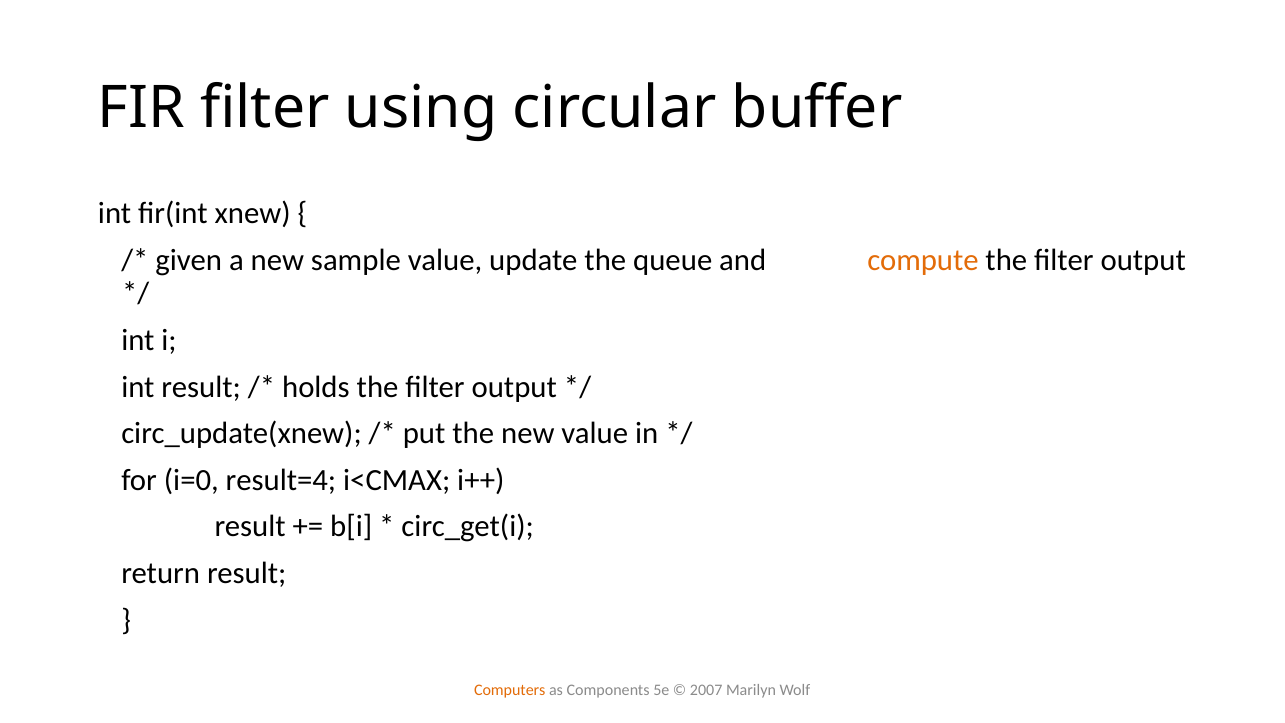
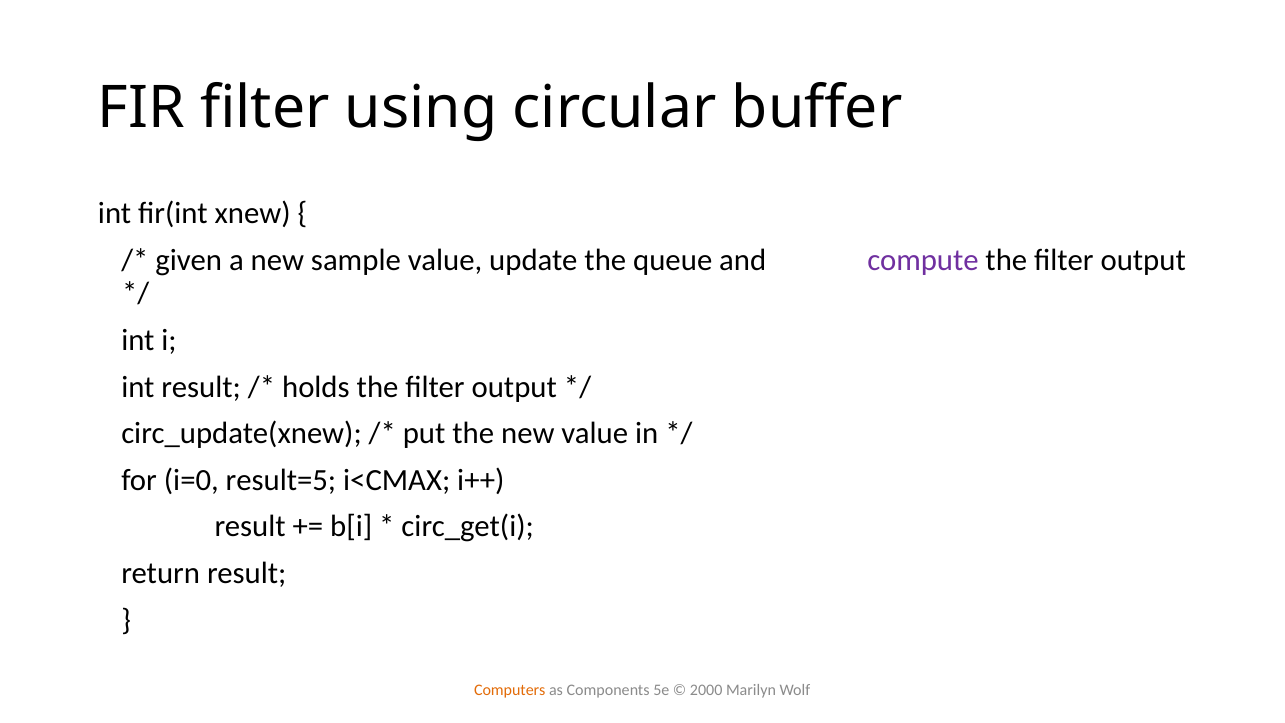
compute colour: orange -> purple
result=4: result=4 -> result=5
2007: 2007 -> 2000
